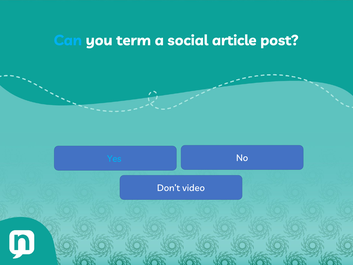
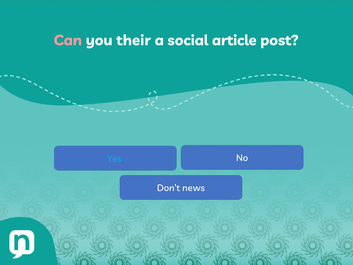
Can colour: light blue -> pink
term: term -> their
video: video -> news
